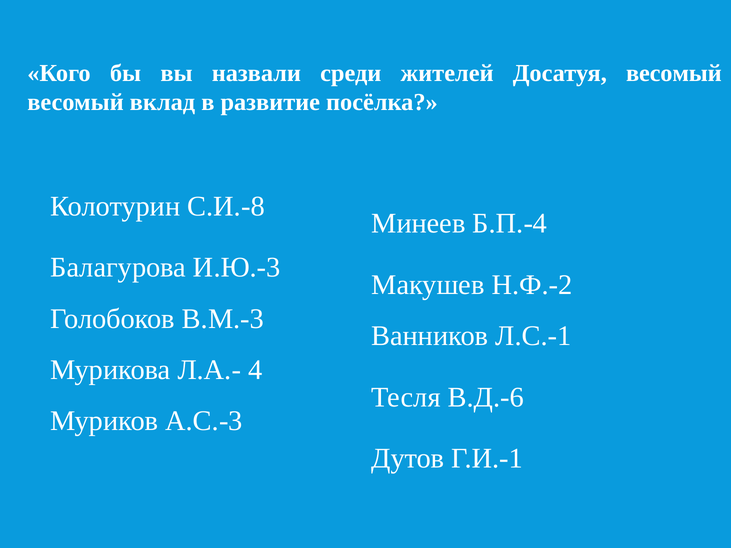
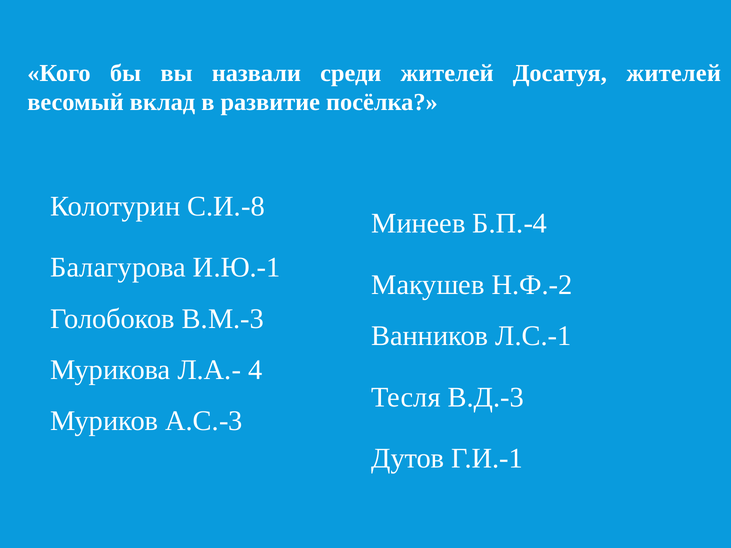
Досатуя весомый: весомый -> жителей
И.Ю.-3: И.Ю.-3 -> И.Ю.-1
В.Д.-6: В.Д.-6 -> В.Д.-3
